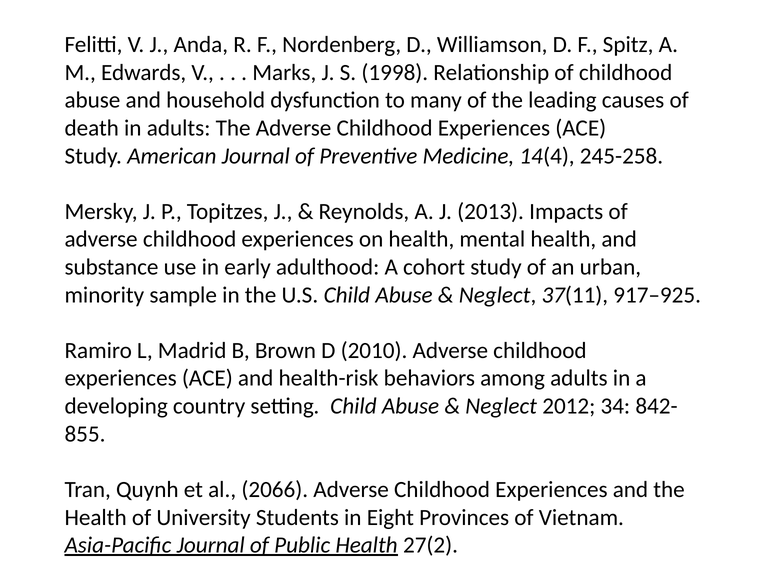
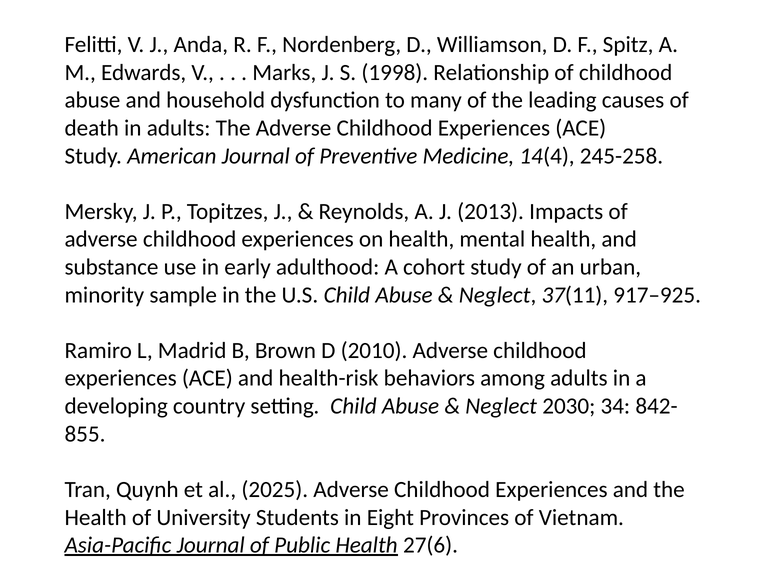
2012: 2012 -> 2030
2066: 2066 -> 2025
27(2: 27(2 -> 27(6
